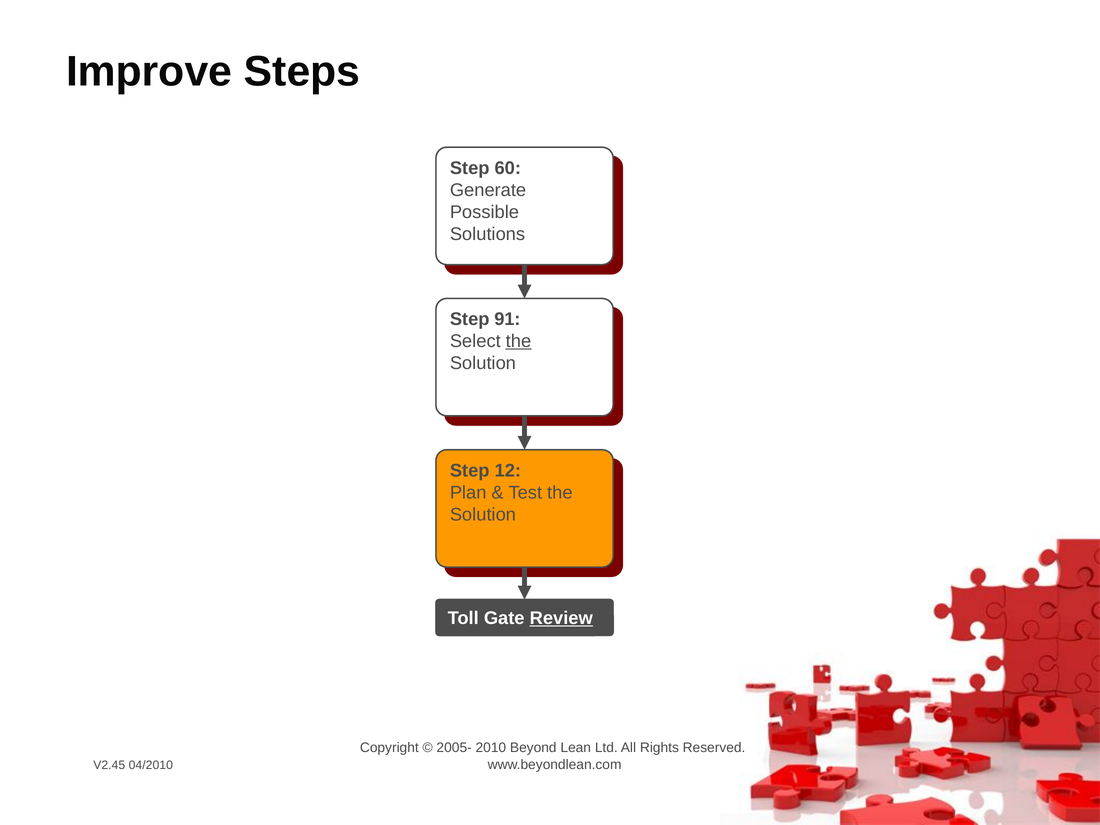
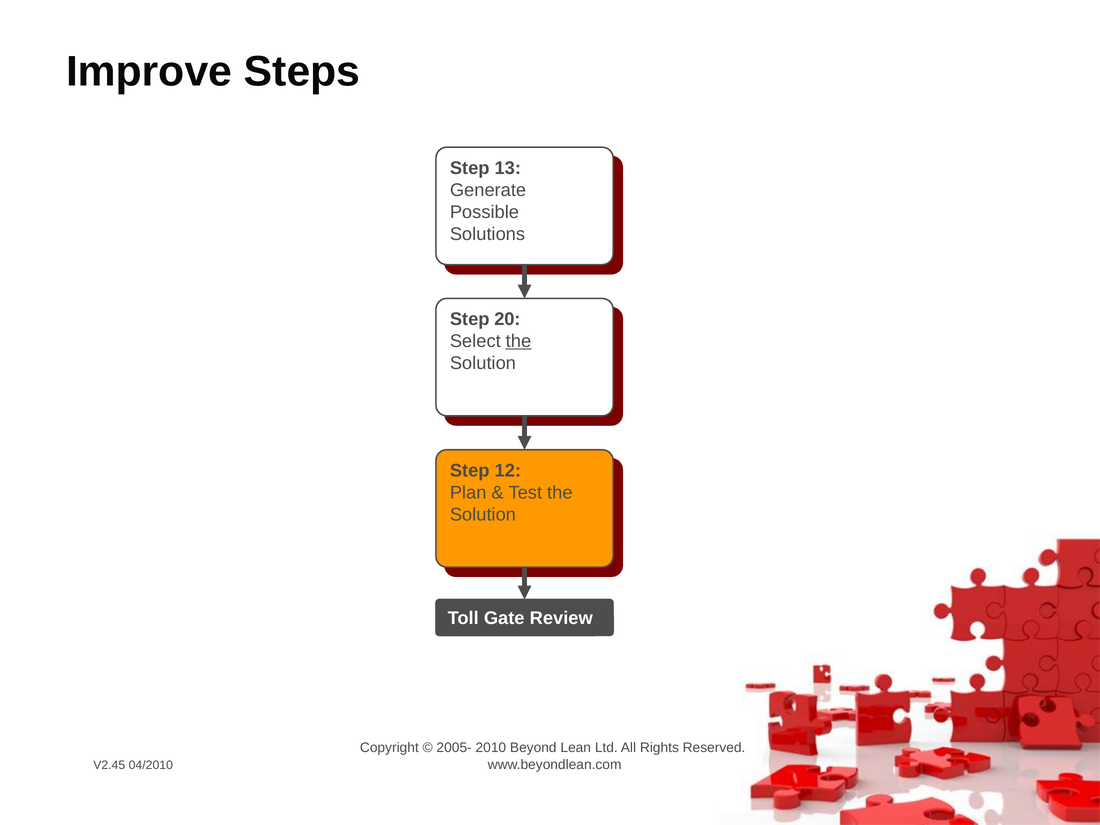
60: 60 -> 13
91: 91 -> 20
Review underline: present -> none
